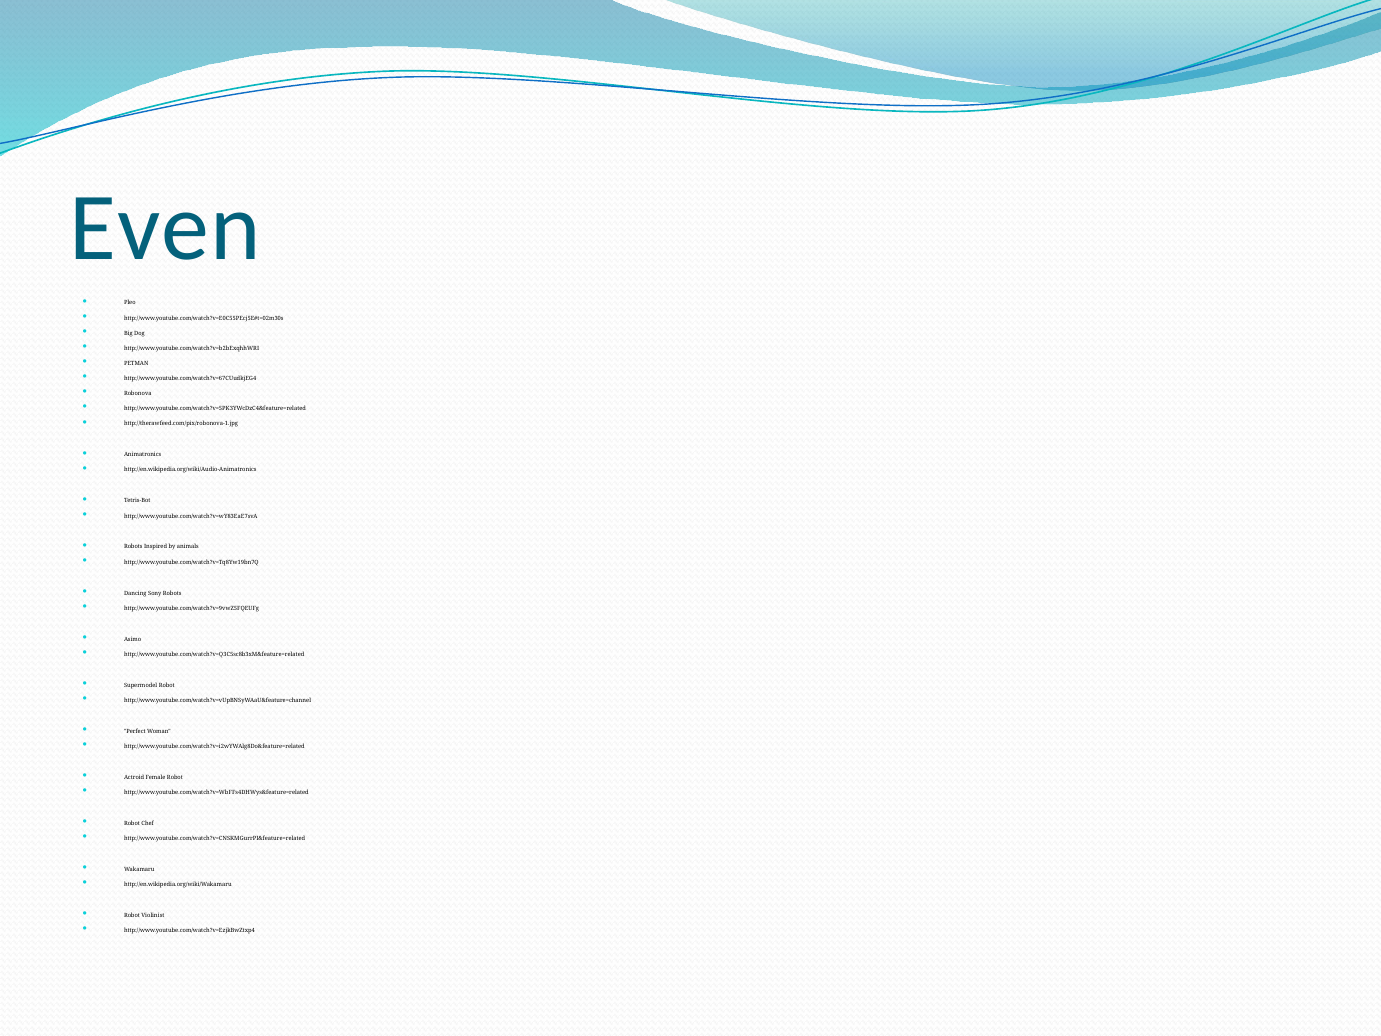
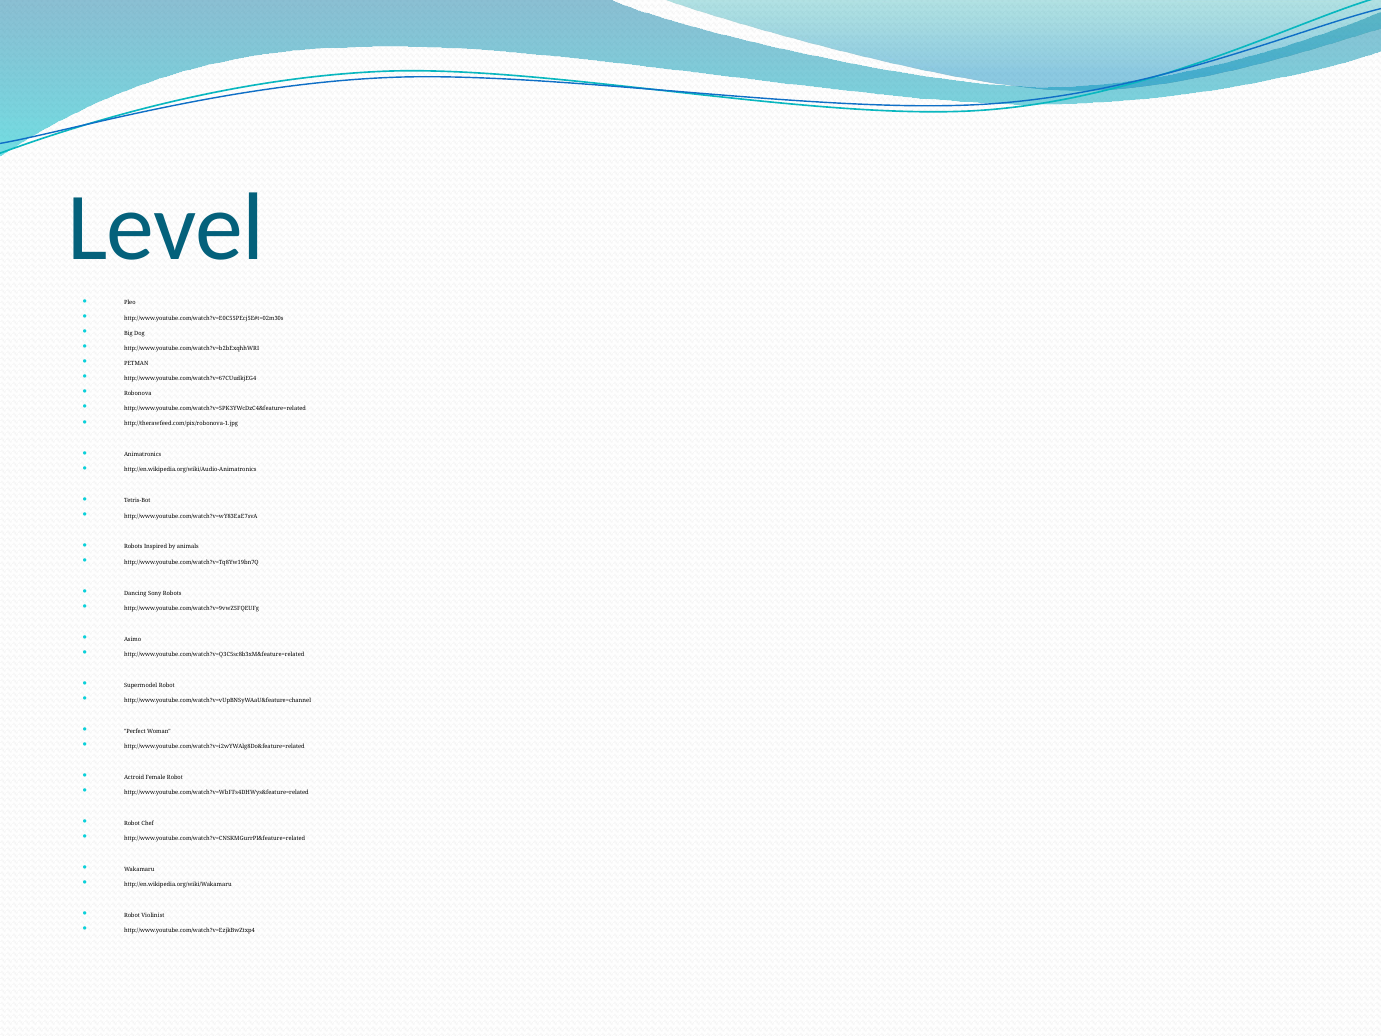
Even: Even -> Level
